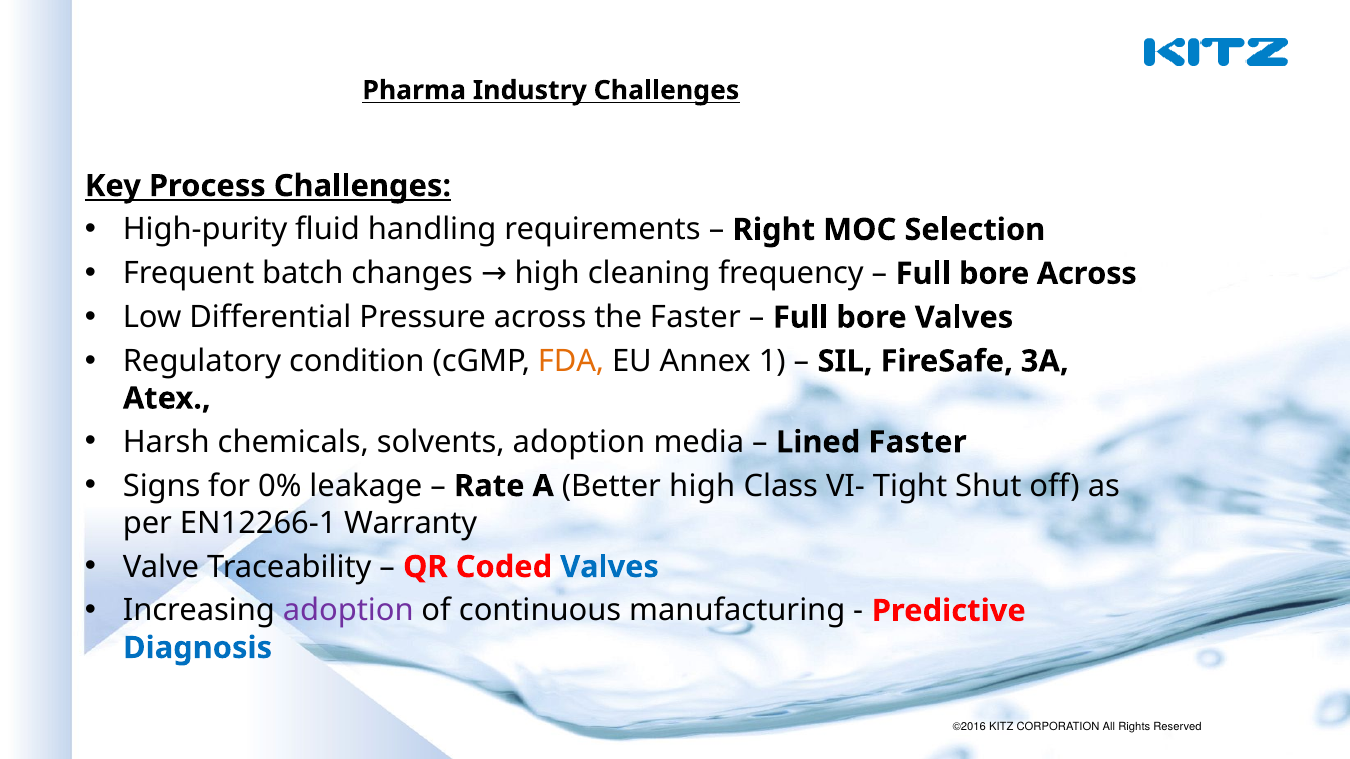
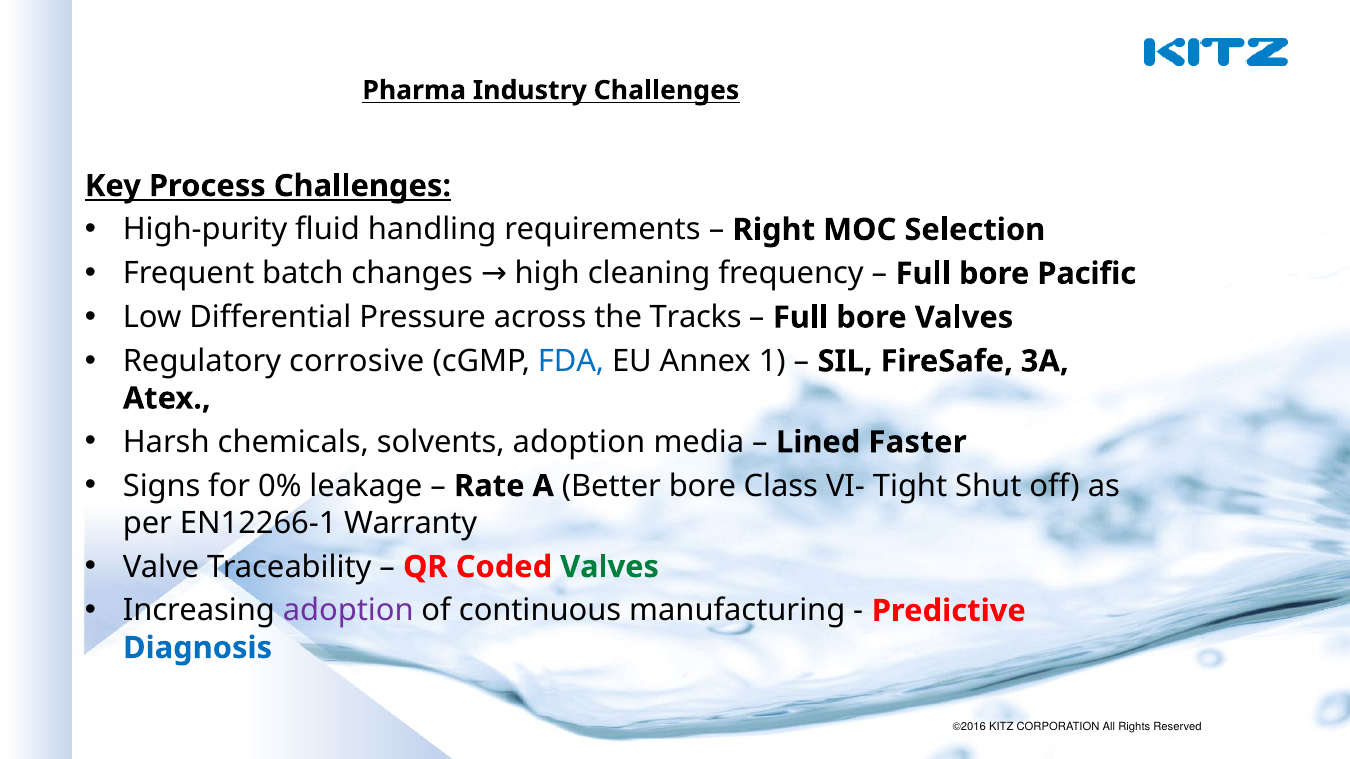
bore Across: Across -> Pacific
the Faster: Faster -> Tracks
condition: condition -> corrosive
FDA colour: orange -> blue
Better high: high -> bore
Valves at (610, 567) colour: blue -> green
